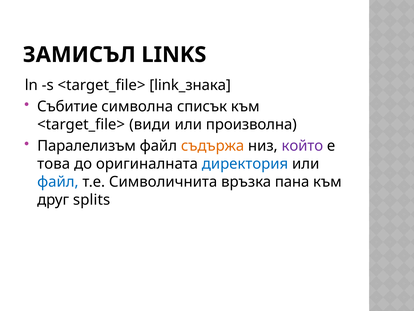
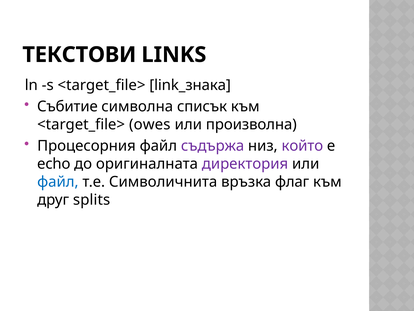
ЗАМИСЪЛ: ЗАМИСЪЛ -> ТЕКСТОВИ
види: види -> owes
Паралелизъм: Паралелизъм -> Процесорния
съдържа colour: orange -> purple
това: това -> echo
директория colour: blue -> purple
пана: пана -> флаг
